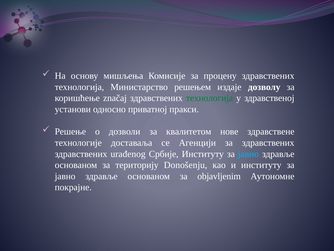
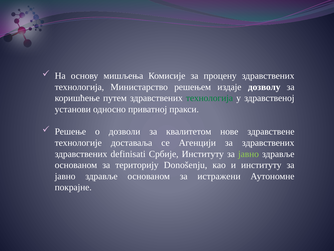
značaj: značaj -> путем
urađenog: urađenog -> definisati
јавно at (248, 154) colour: light blue -> light green
objavljenim: objavljenim -> истражени
